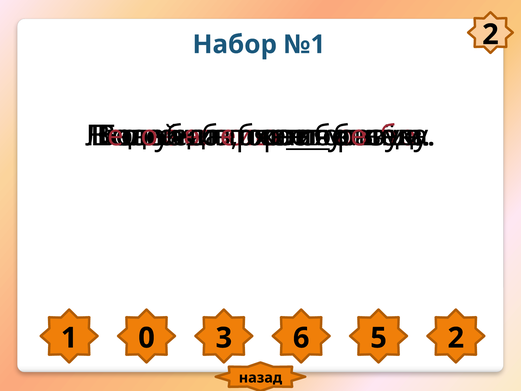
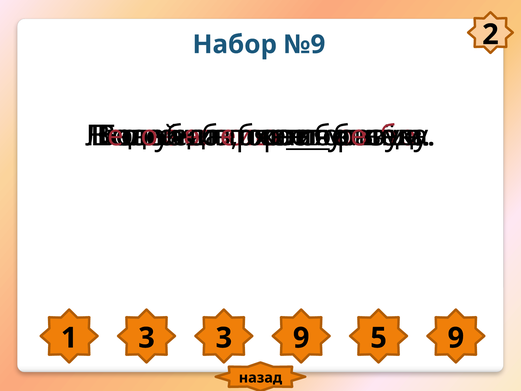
№1: №1 -> №9
1 0: 0 -> 3
3 6: 6 -> 9
5 2: 2 -> 9
